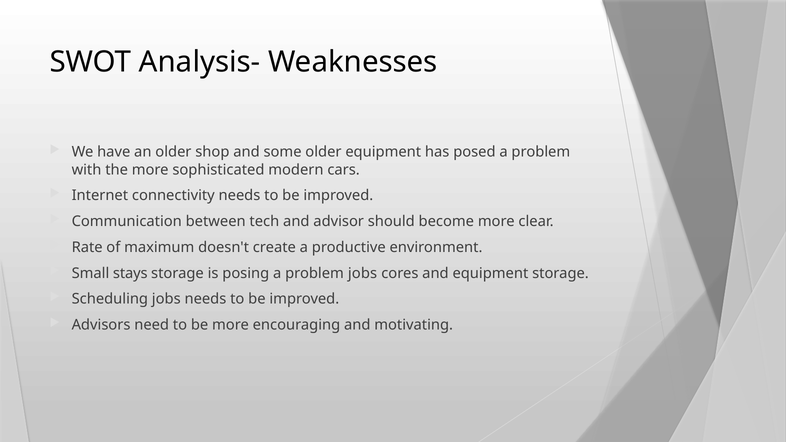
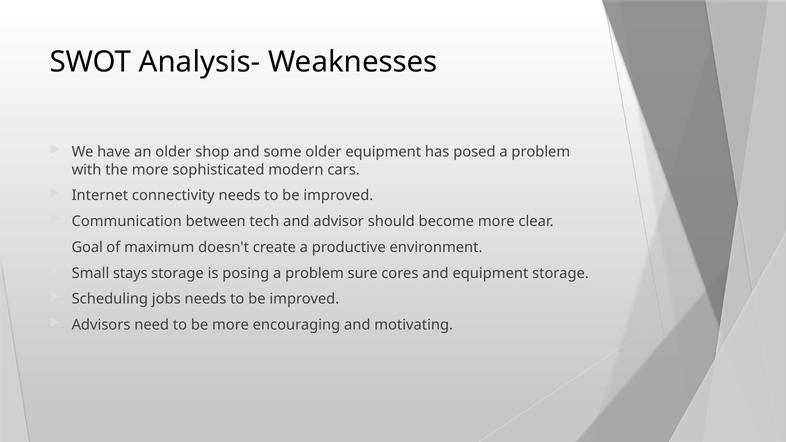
Rate: Rate -> Goal
problem jobs: jobs -> sure
